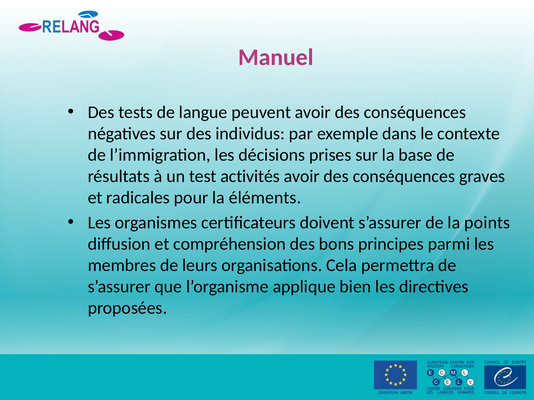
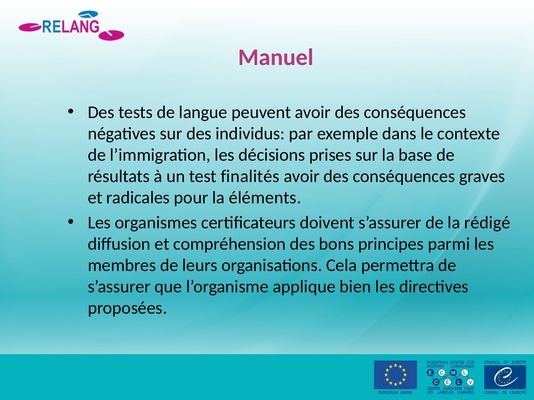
activités: activités -> finalités
points: points -> rédigé
